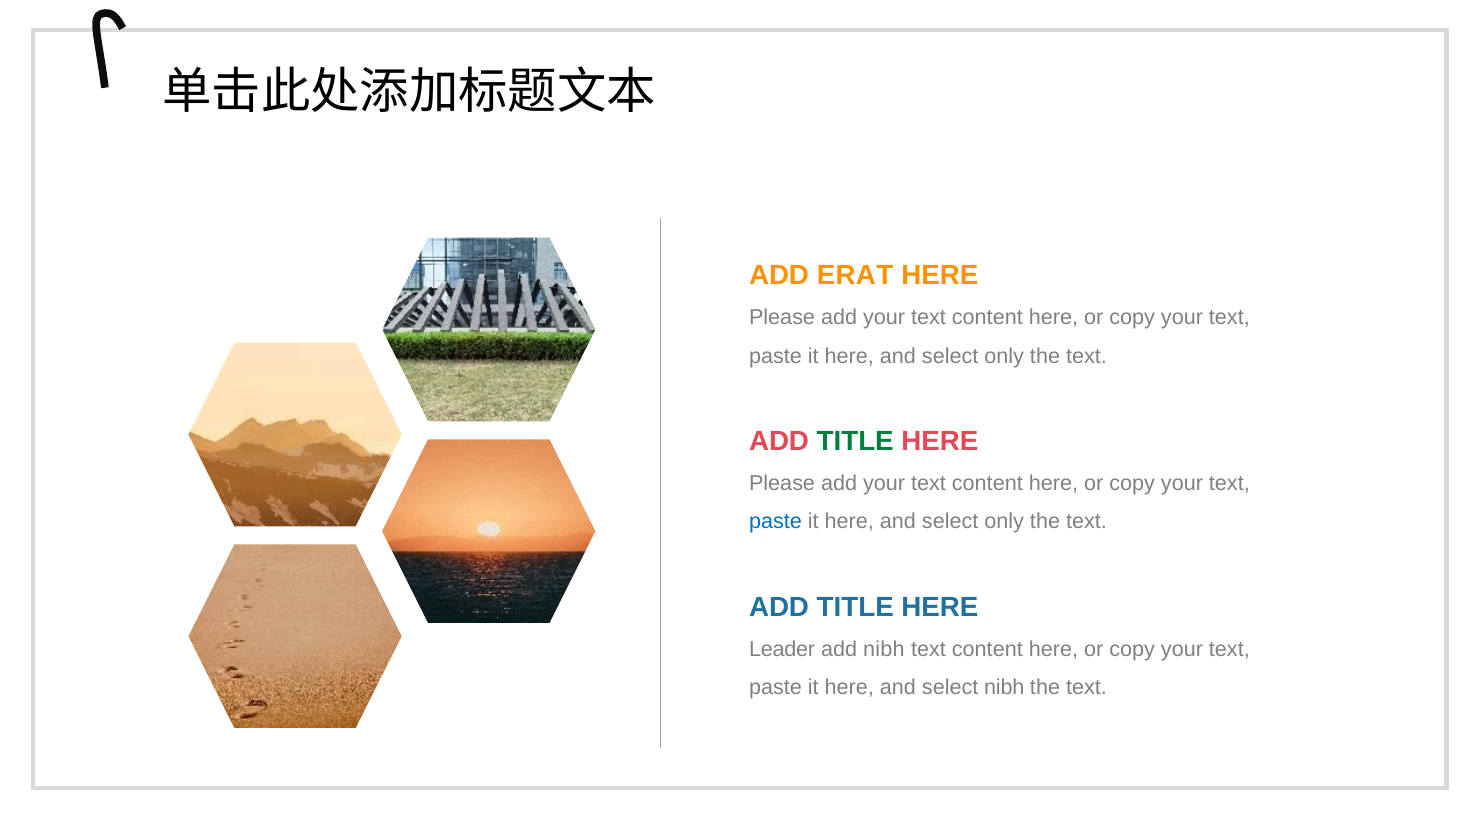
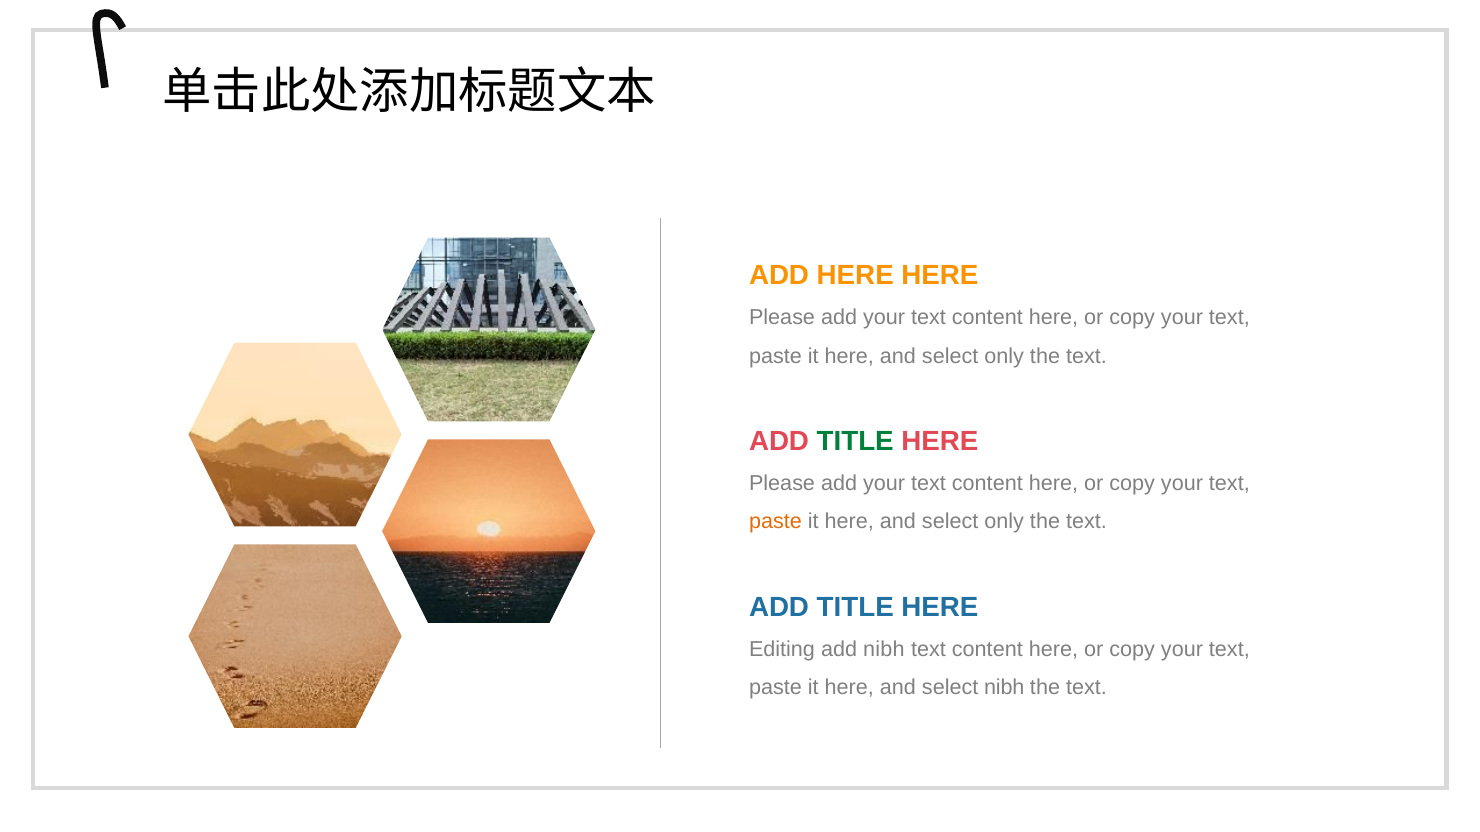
ADD ERAT: ERAT -> HERE
paste at (775, 522) colour: blue -> orange
Leader: Leader -> Editing
